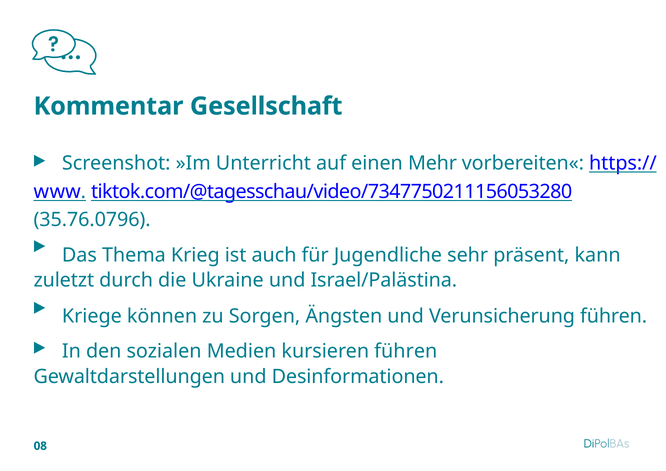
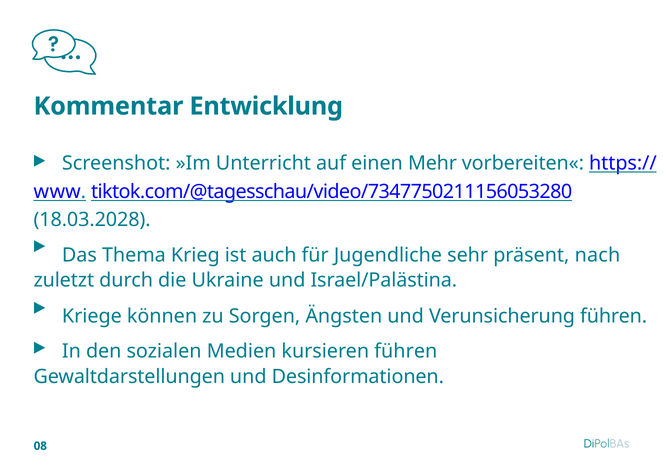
Gesellschaft: Gesellschaft -> Entwicklung
35.76.0796: 35.76.0796 -> 18.03.2028
kann: kann -> nach
